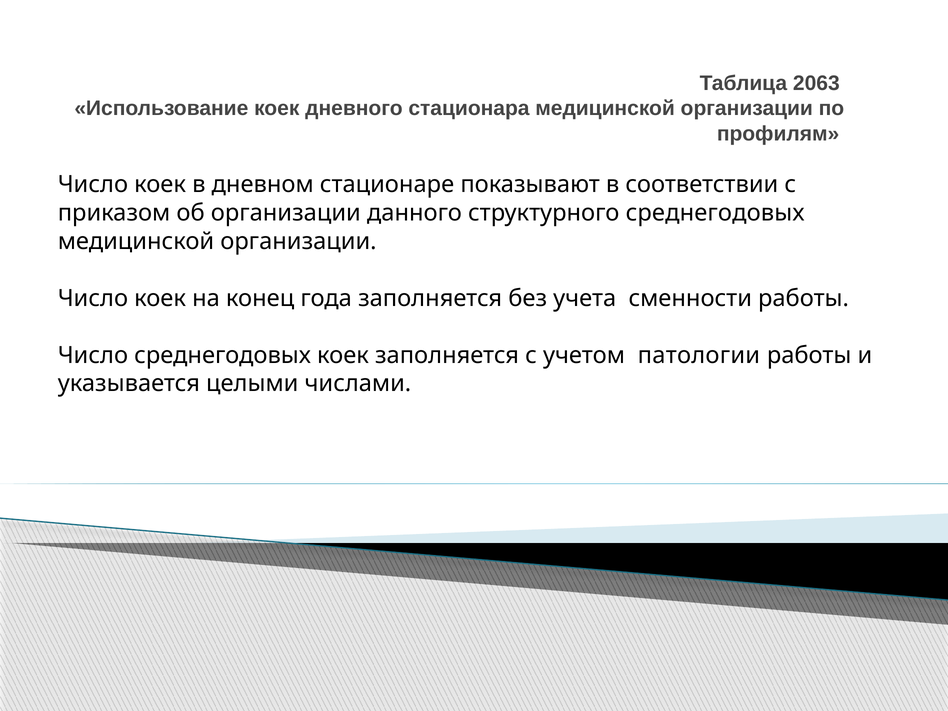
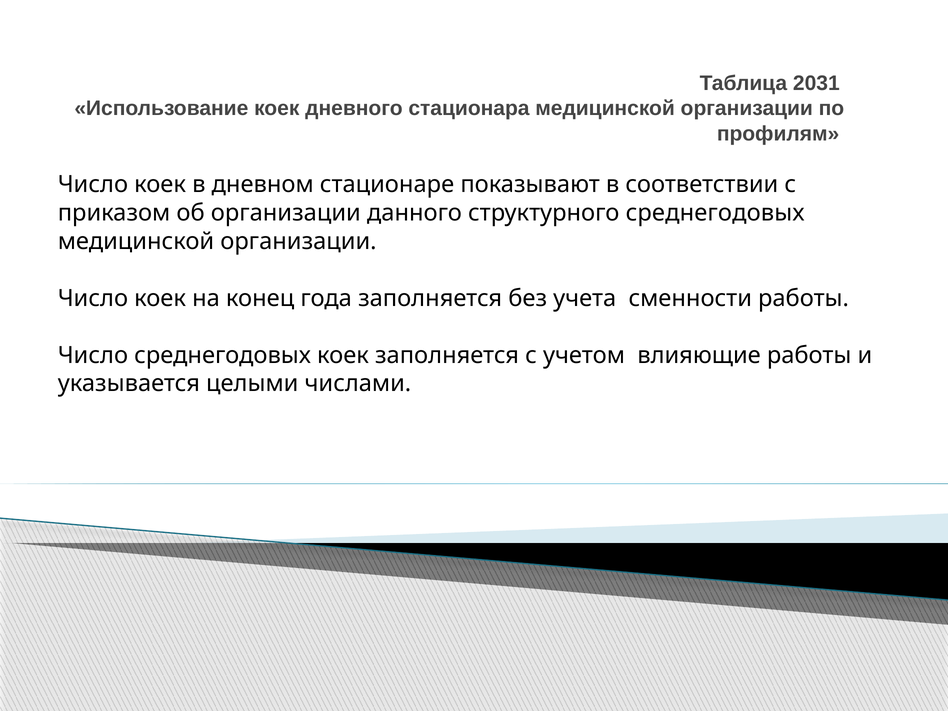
2063: 2063 -> 2031
патологии: патологии -> влияющие
